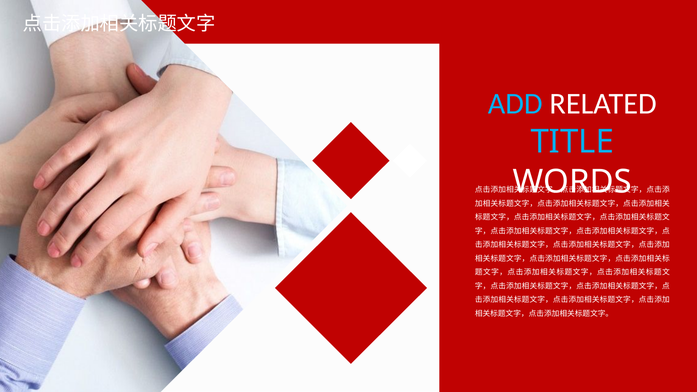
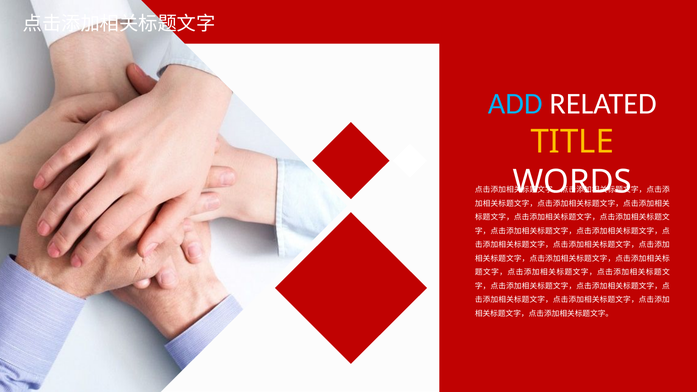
TITLE colour: light blue -> yellow
